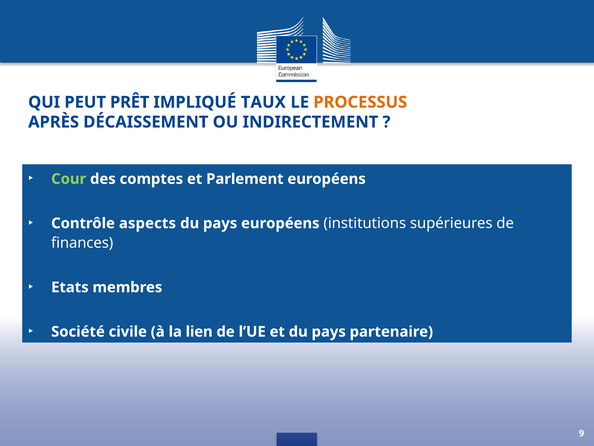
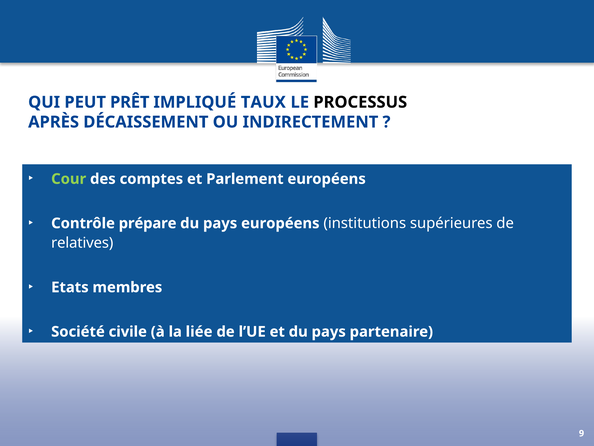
PROCESSUS colour: orange -> black
aspects: aspects -> prépare
finances: finances -> relatives
lien: lien -> liée
